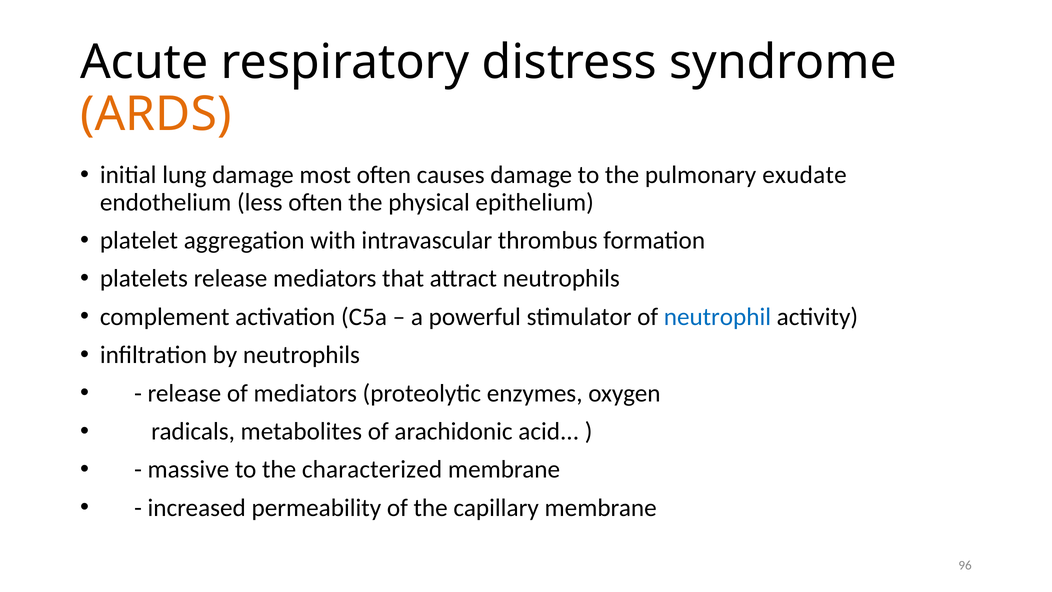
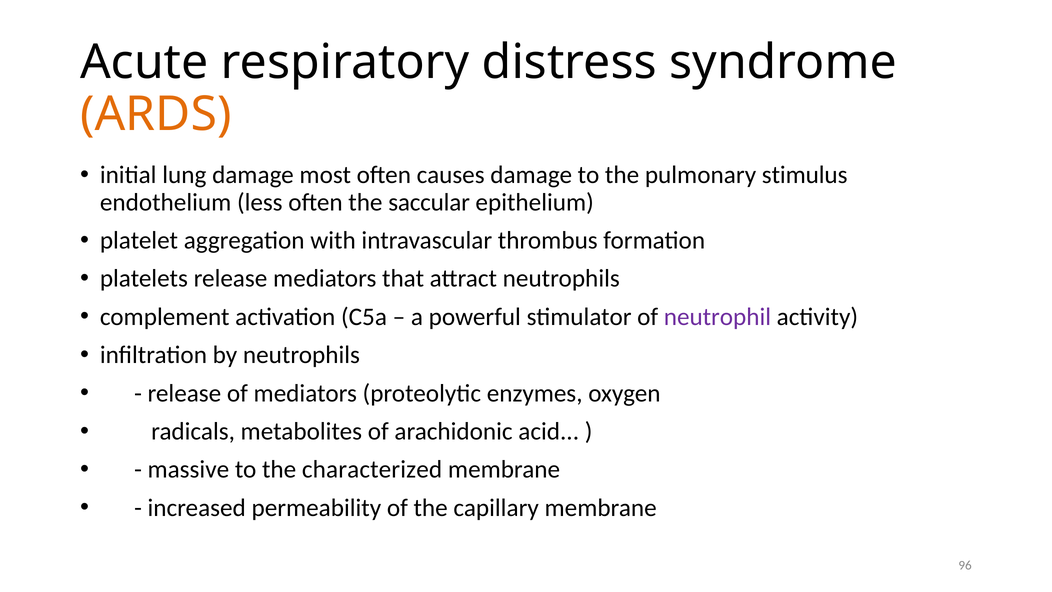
exudate: exudate -> stimulus
physical: physical -> saccular
neutrophil colour: blue -> purple
